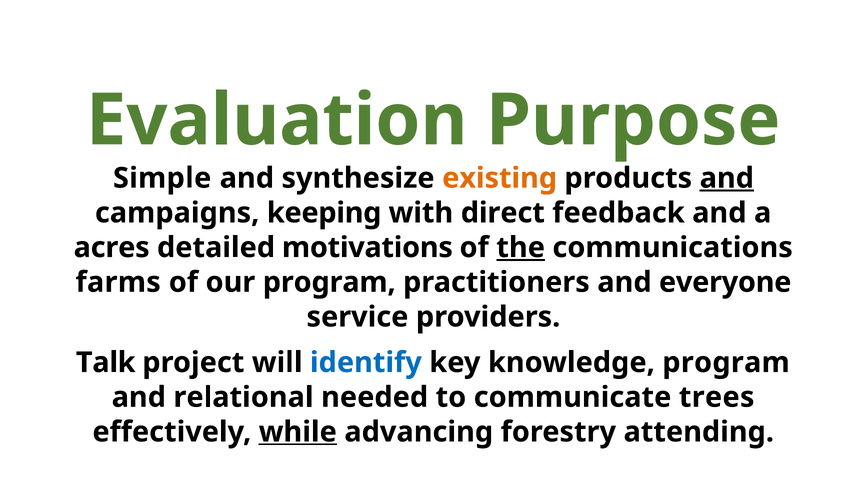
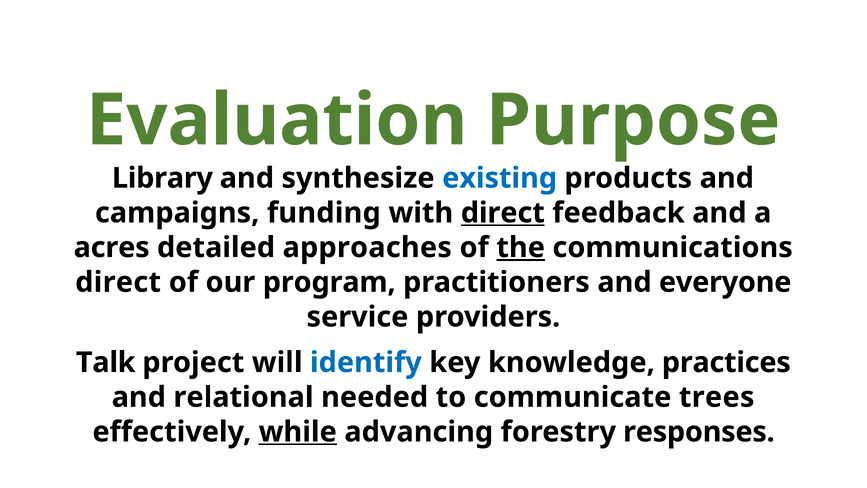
Simple: Simple -> Library
existing colour: orange -> blue
and at (727, 178) underline: present -> none
keeping: keeping -> funding
direct at (503, 213) underline: none -> present
motivations: motivations -> approaches
farms at (118, 282): farms -> direct
knowledge program: program -> practices
attending: attending -> responses
